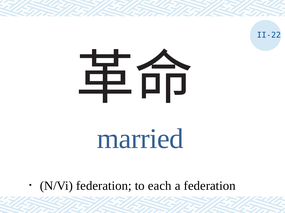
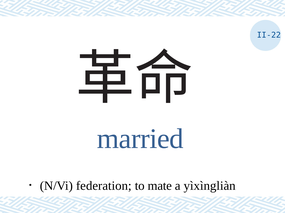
each: each -> mate
a federation: federation -> yìxìngliàn
